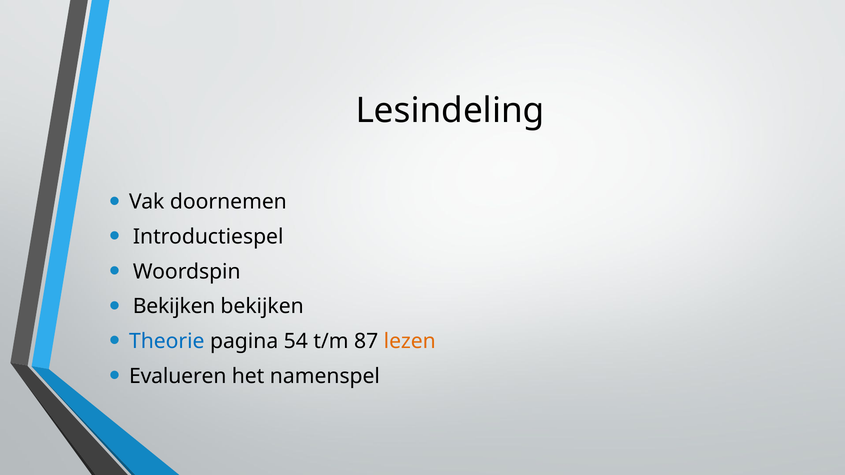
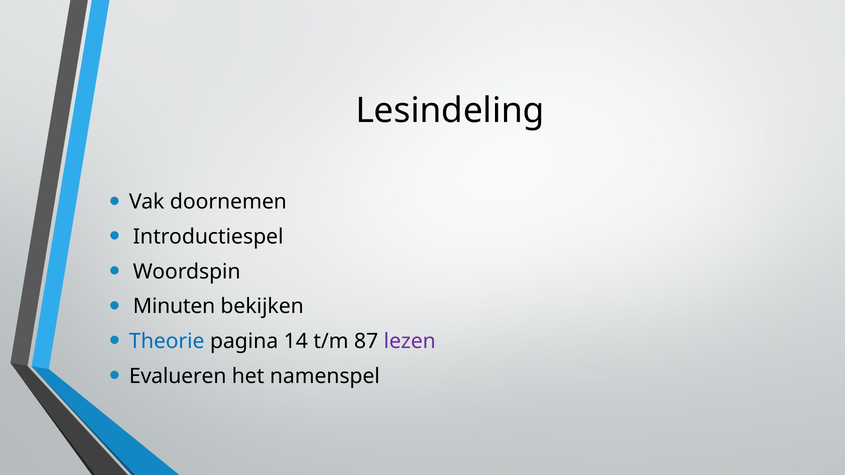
Bekijken at (174, 307): Bekijken -> Minuten
54: 54 -> 14
lezen colour: orange -> purple
